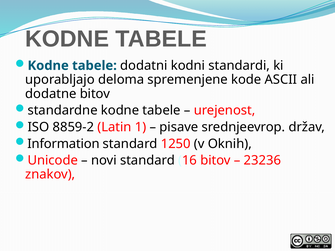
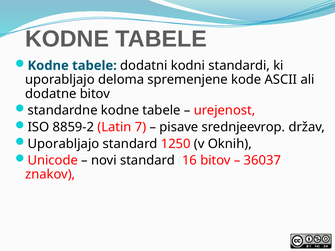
1: 1 -> 7
Information at (64, 144): Information -> Uporabljajo
23236: 23236 -> 36037
